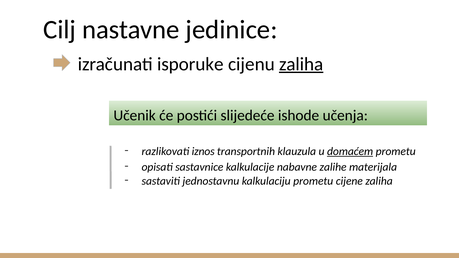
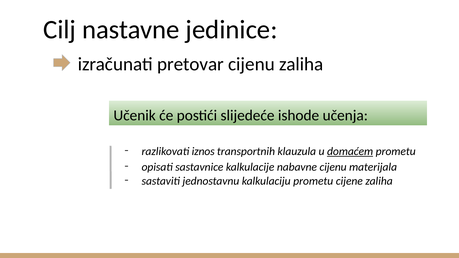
isporuke: isporuke -> pretovar
zaliha at (301, 64) underline: present -> none
nabavne zalihe: zalihe -> cijenu
